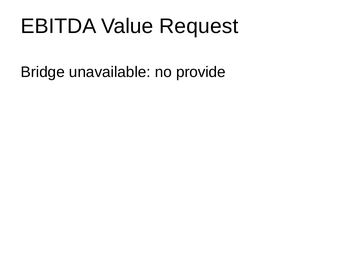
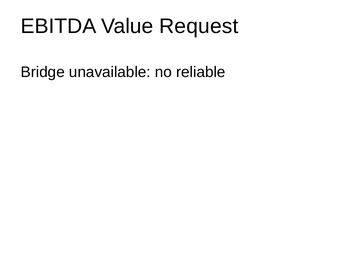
provide: provide -> reliable
